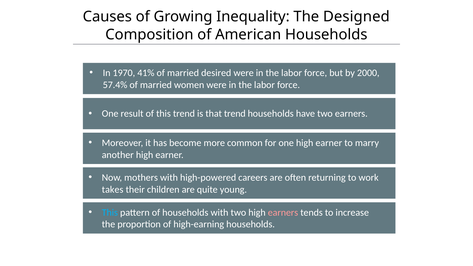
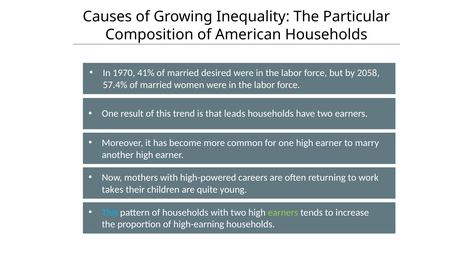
Designed: Designed -> Particular
2000: 2000 -> 2058
that trend: trend -> leads
earners at (283, 213) colour: pink -> light green
